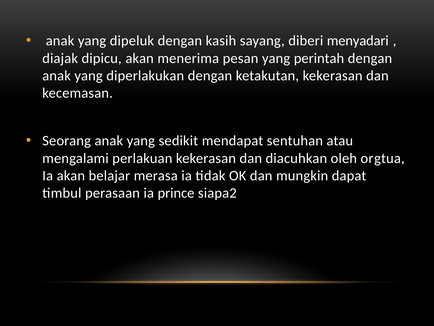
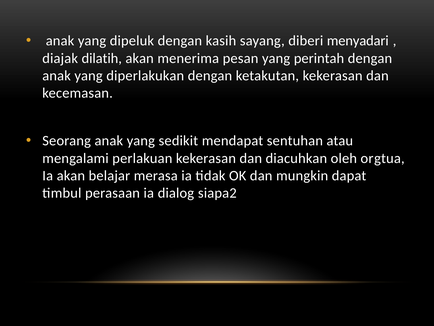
dipicu: dipicu -> dilatih
prince: prince -> dialog
